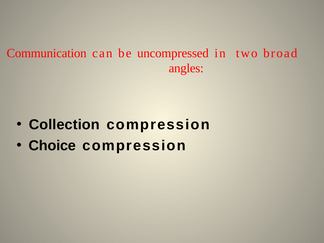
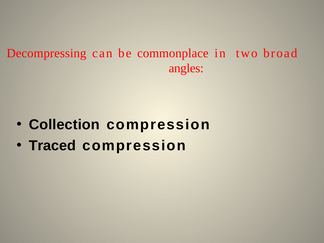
Communication: Communication -> Decompressing
uncompressed: uncompressed -> commonplace
Choice: Choice -> Traced
